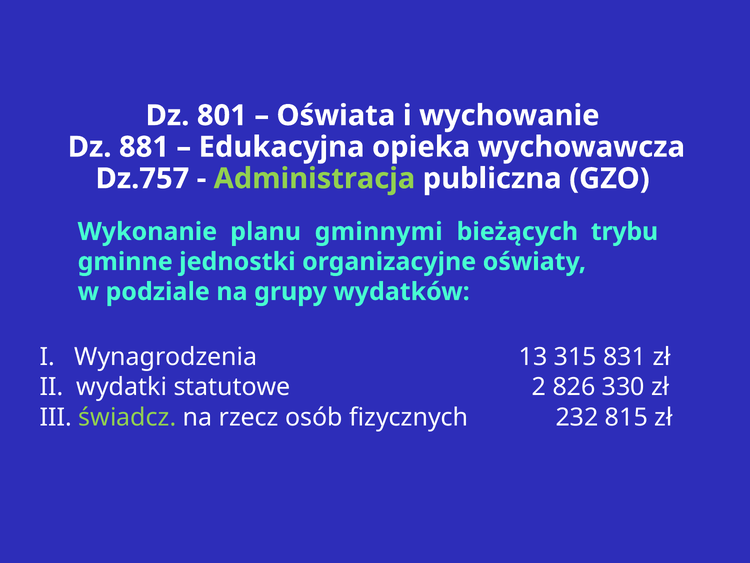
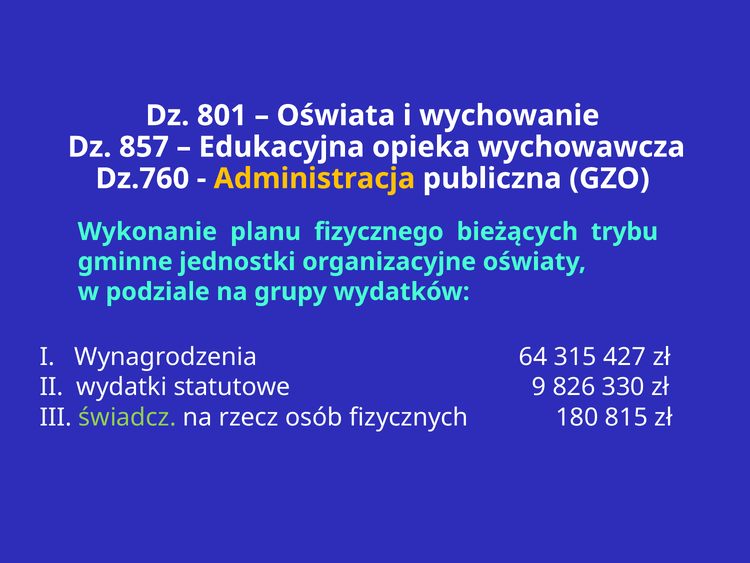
881: 881 -> 857
Dz.757: Dz.757 -> Dz.760
Administracja colour: light green -> yellow
gminnymi: gminnymi -> fizycznego
13: 13 -> 64
831: 831 -> 427
2: 2 -> 9
232: 232 -> 180
